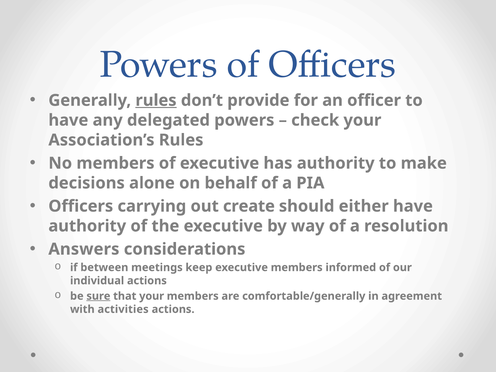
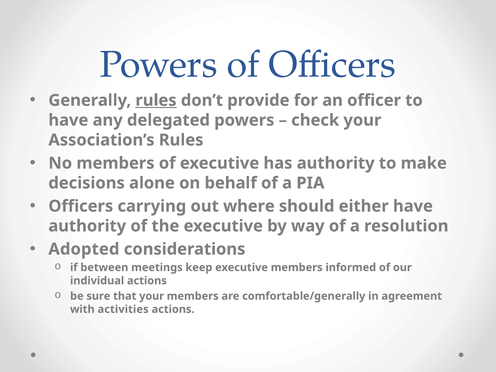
create: create -> where
Answers: Answers -> Adopted
sure underline: present -> none
